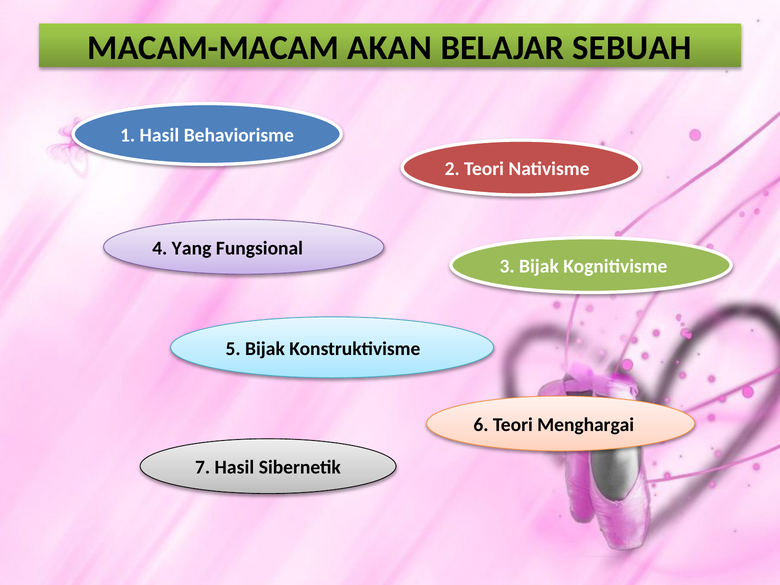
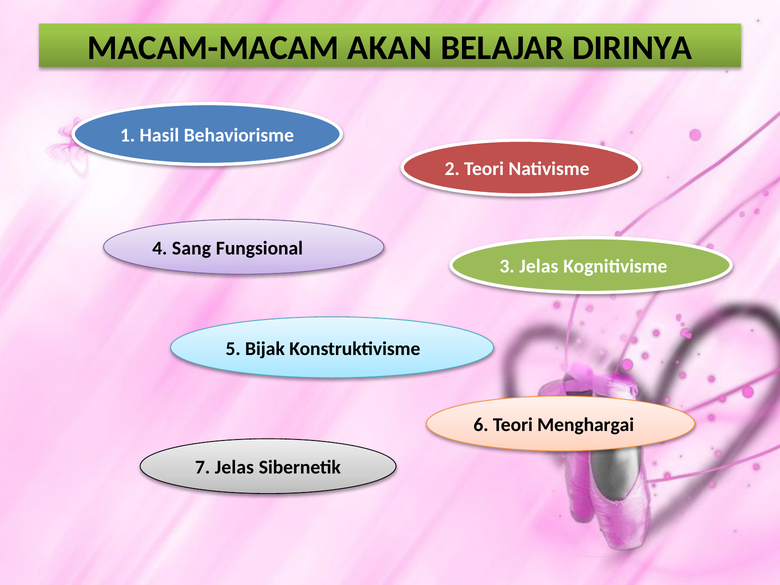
SEBUAH: SEBUAH -> DIRINYA
Yang: Yang -> Sang
3 Bijak: Bijak -> Jelas
7 Hasil: Hasil -> Jelas
